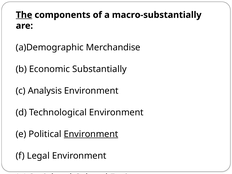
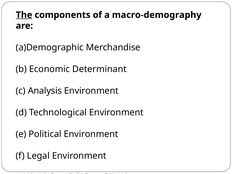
macro-substantially: macro-substantially -> macro-demography
Substantially: Substantially -> Determinant
Environment at (91, 134) underline: present -> none
